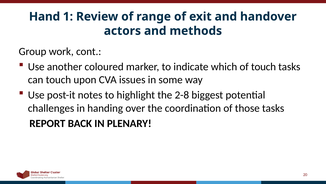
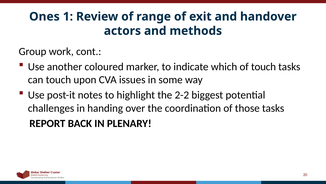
Hand: Hand -> Ones
2-8: 2-8 -> 2-2
